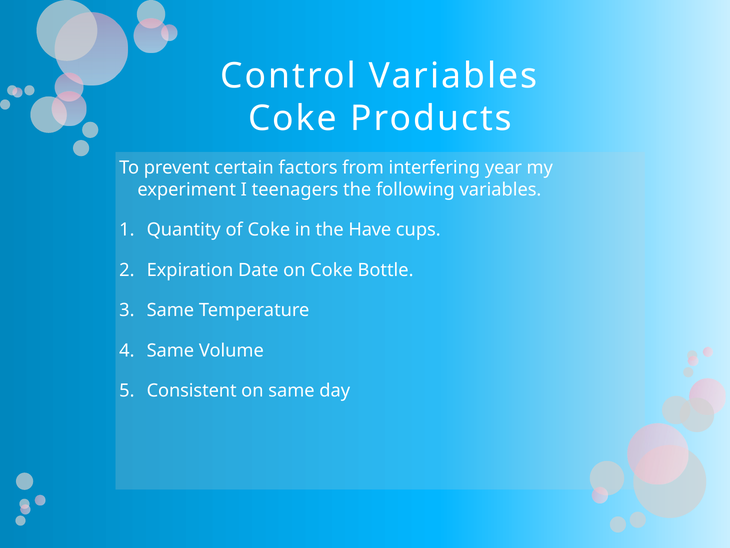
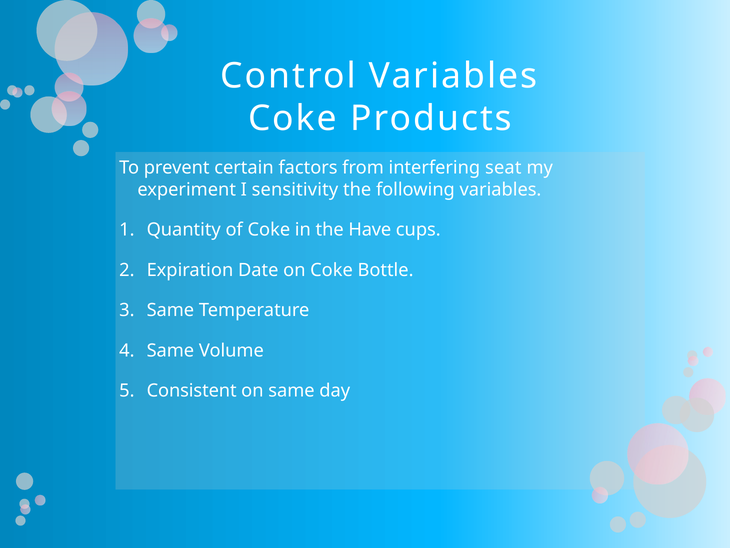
year: year -> seat
teenagers: teenagers -> sensitivity
